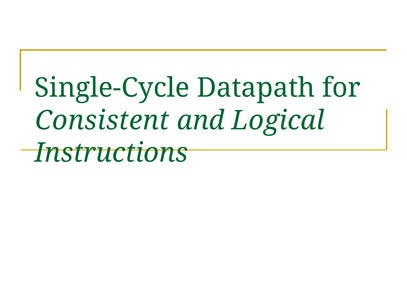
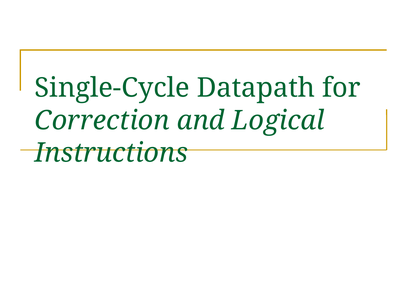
Consistent: Consistent -> Correction
